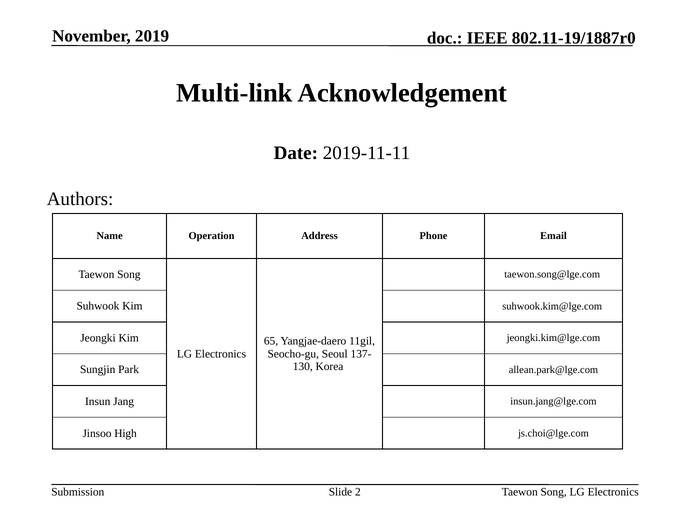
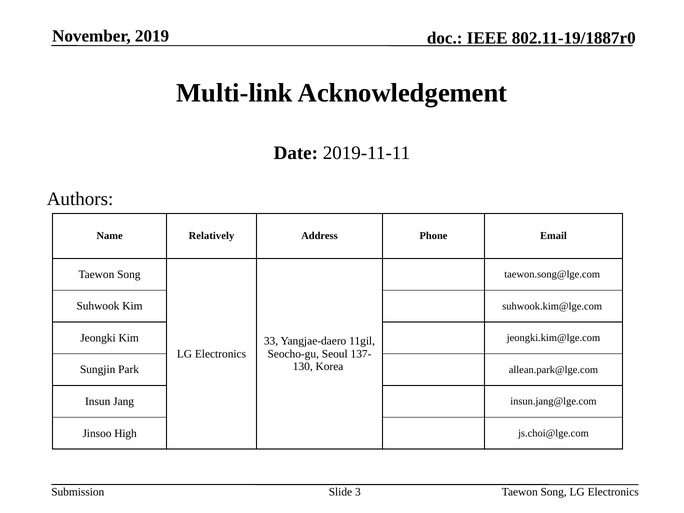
Operation: Operation -> Relatively
65: 65 -> 33
2: 2 -> 3
